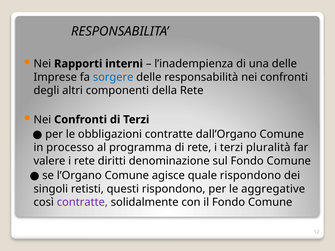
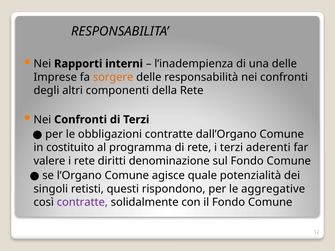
sorgere colour: blue -> orange
processo: processo -> costituito
pluralità: pluralità -> aderenti
quale rispondono: rispondono -> potenzialità
